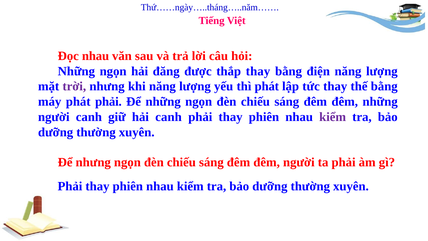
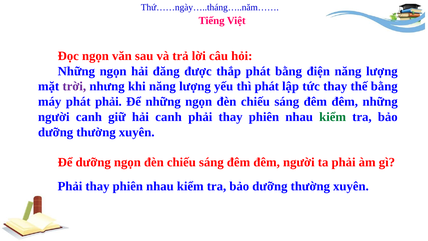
Đọc nhau: nhau -> ngọn
thắp thay: thay -> phát
kiểm at (333, 117) colour: purple -> green
Để nhưng: nhưng -> dưỡng
